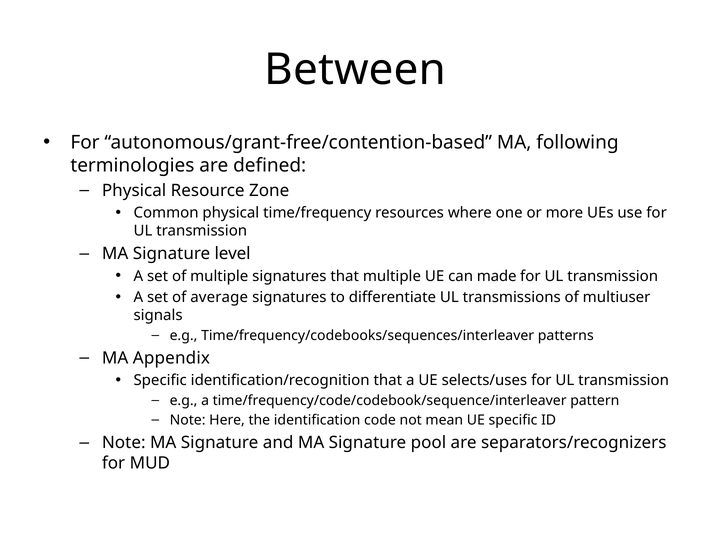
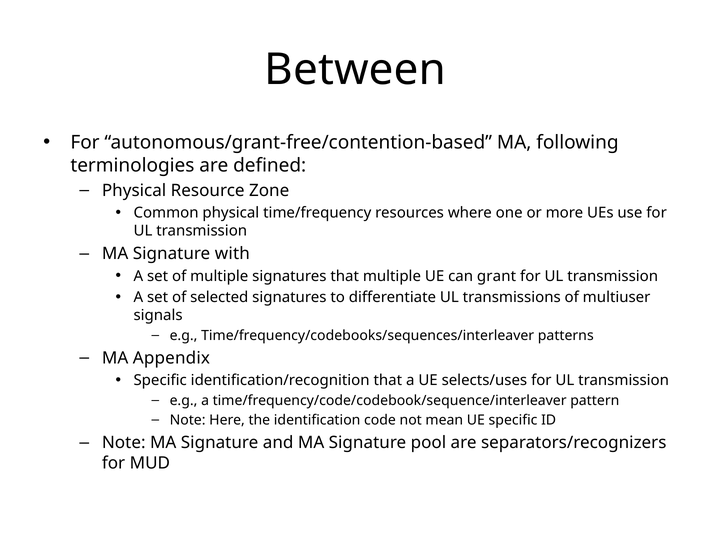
level: level -> with
made: made -> grant
average: average -> selected
